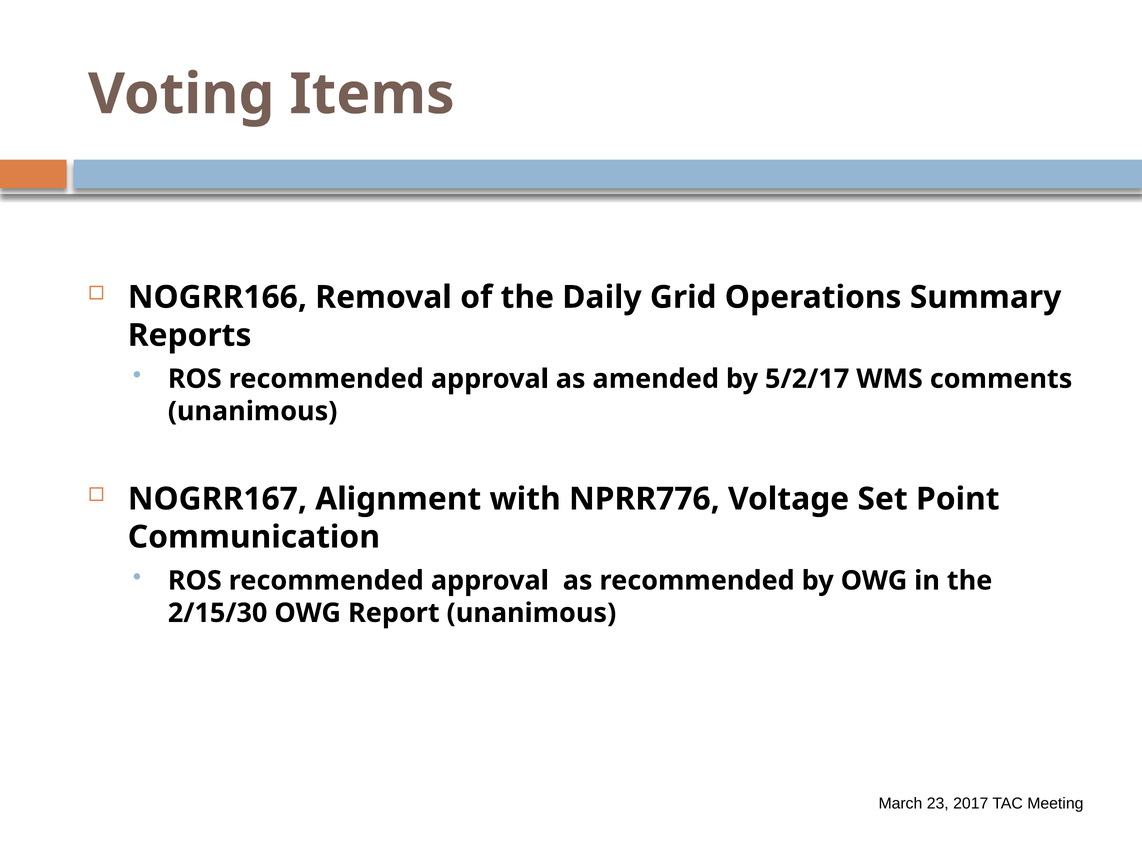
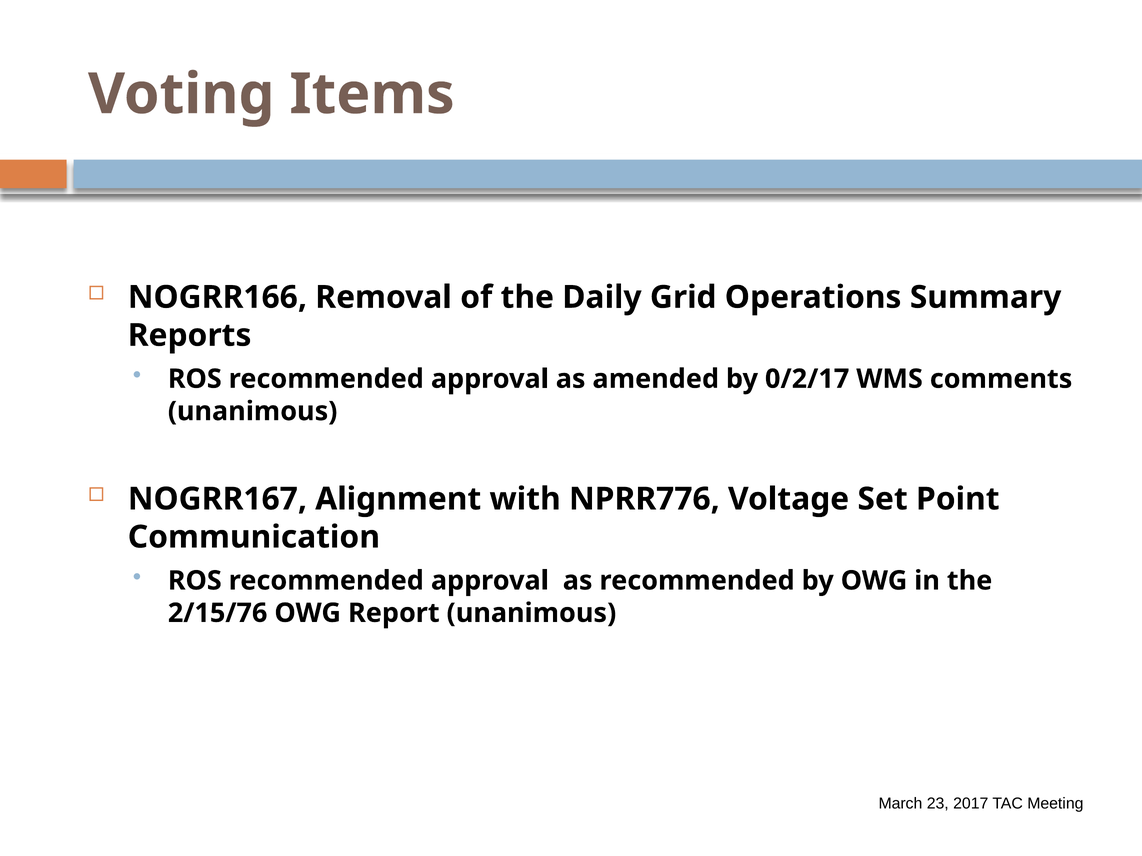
5/2/17: 5/2/17 -> 0/2/17
2/15/30: 2/15/30 -> 2/15/76
